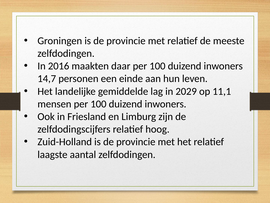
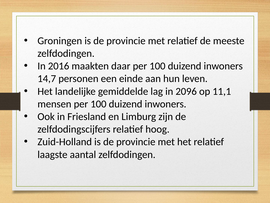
2029: 2029 -> 2096
